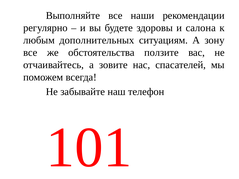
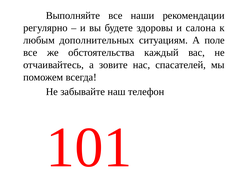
зону: зону -> поле
ползите: ползите -> каждый
